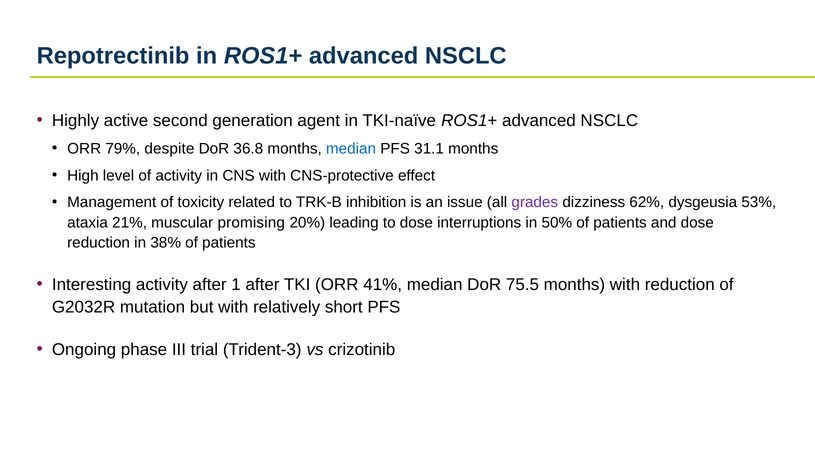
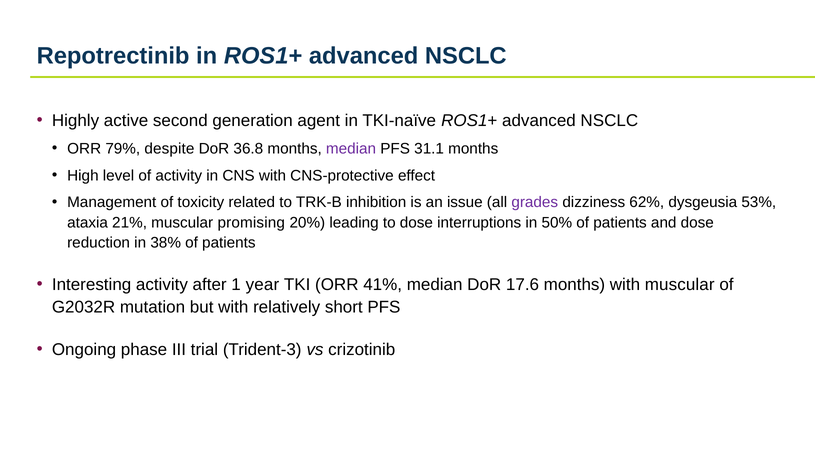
median at (351, 149) colour: blue -> purple
1 after: after -> year
75.5: 75.5 -> 17.6
with reduction: reduction -> muscular
